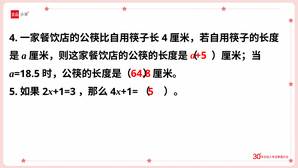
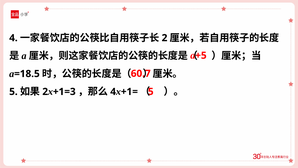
4 at (165, 38): 4 -> 2
64.8: 64.8 -> 60.7
